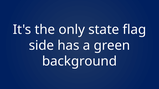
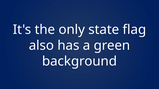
side: side -> also
